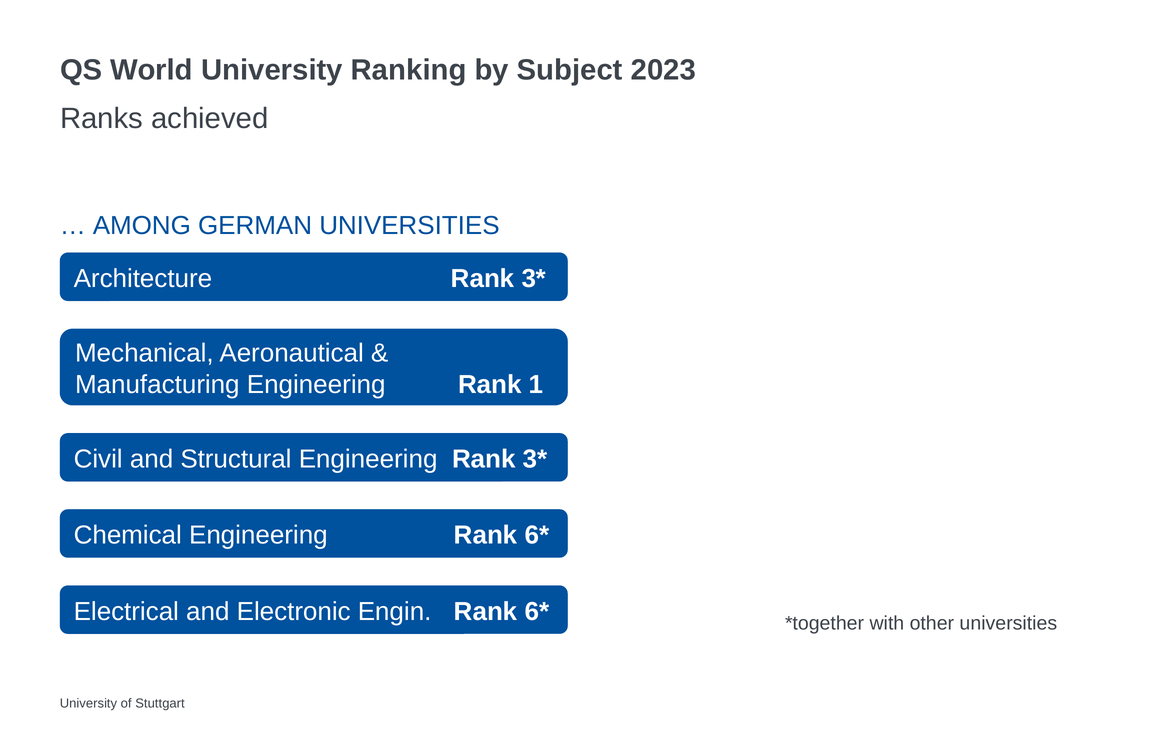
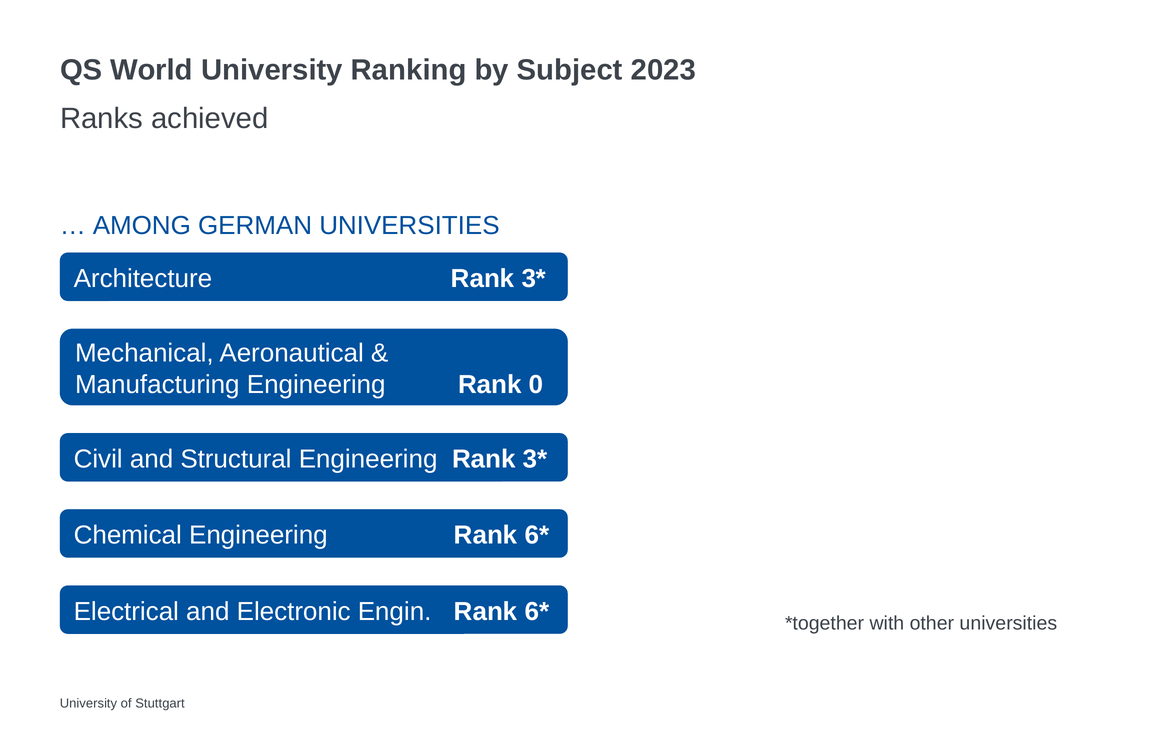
1: 1 -> 0
